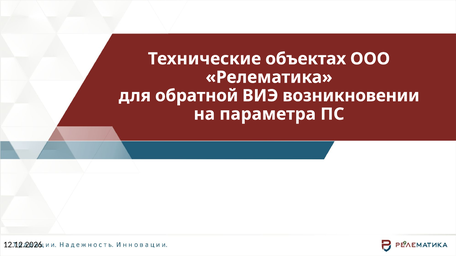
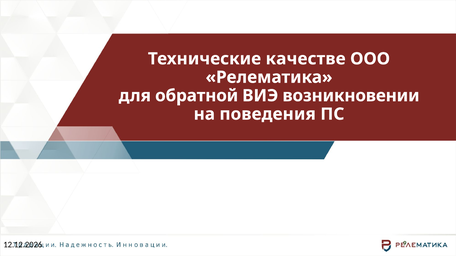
объектах: объектах -> качестве
параметра: параметра -> поведения
